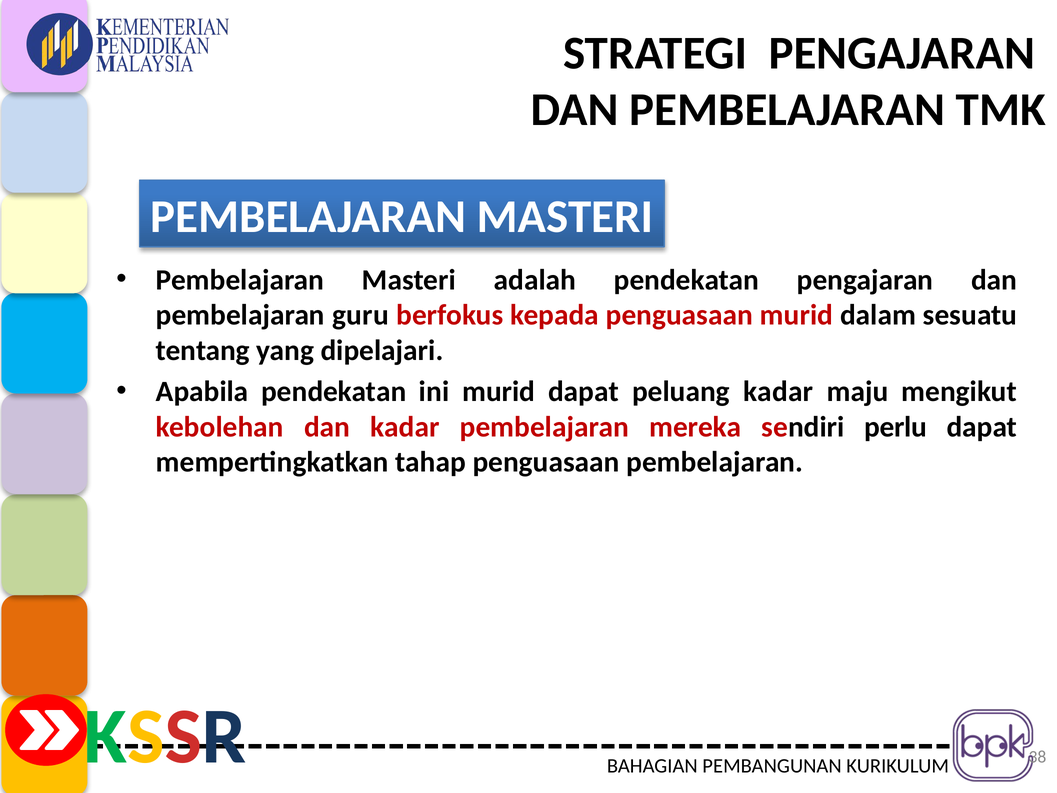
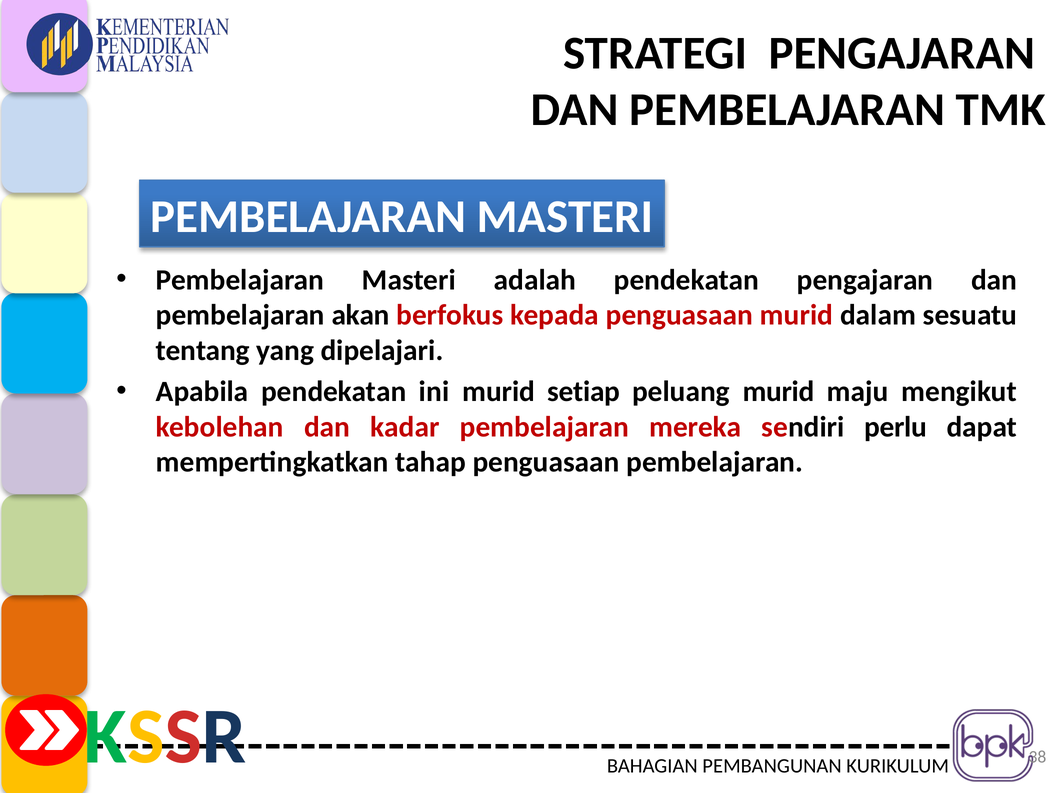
guru: guru -> akan
murid dapat: dapat -> setiap
peluang kadar: kadar -> murid
